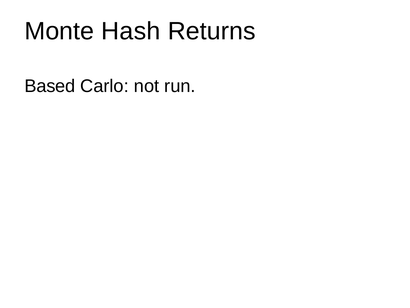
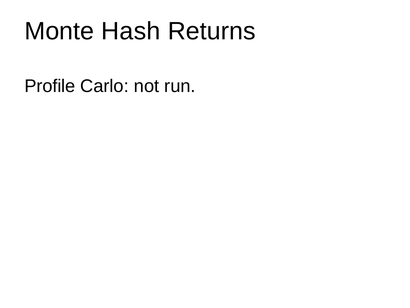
Based: Based -> Profile
